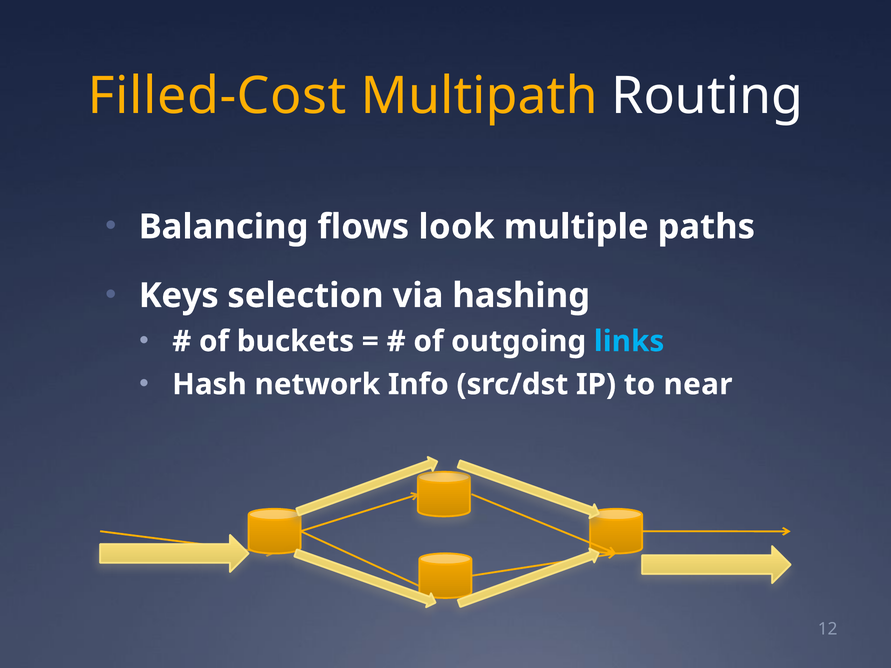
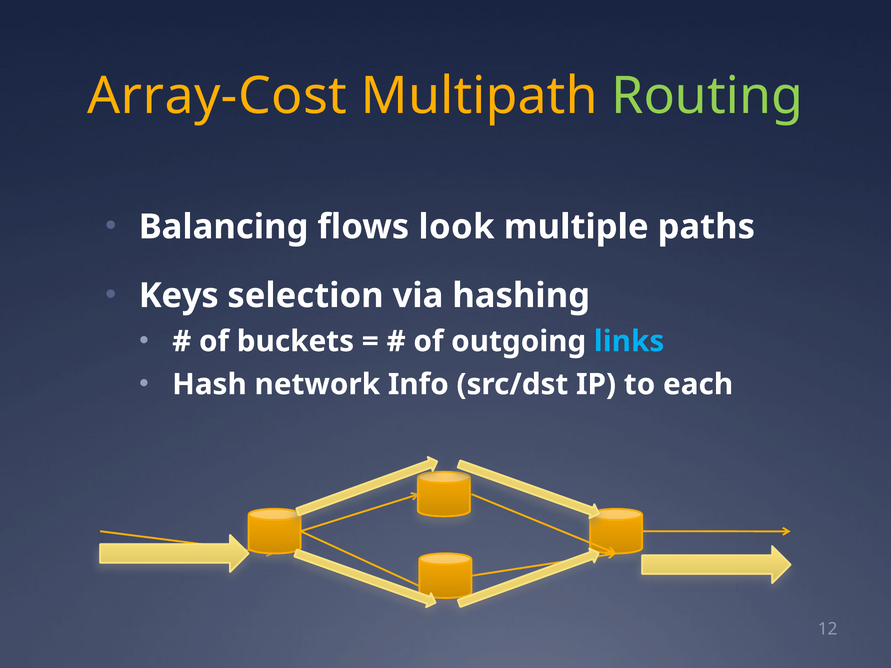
Filled-Cost: Filled-Cost -> Array-Cost
Routing colour: white -> light green
near: near -> each
